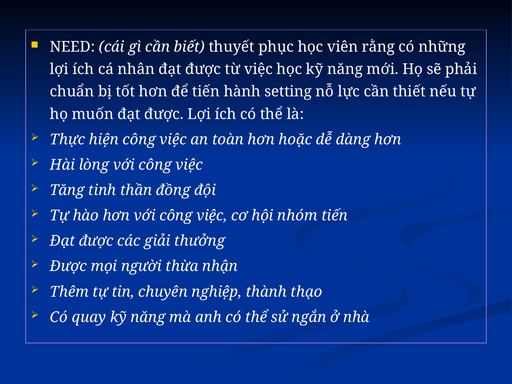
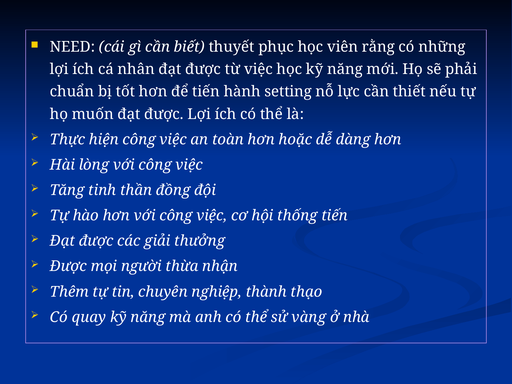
nhóm: nhóm -> thống
ngắn: ngắn -> vàng
